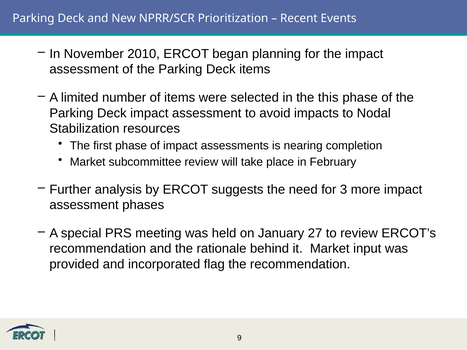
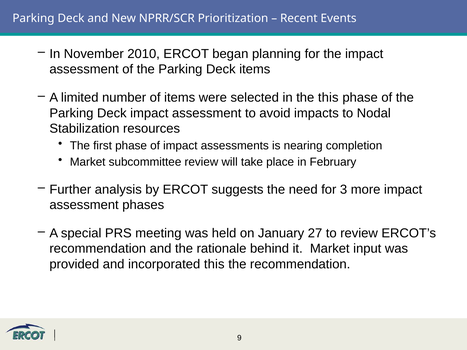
incorporated flag: flag -> this
